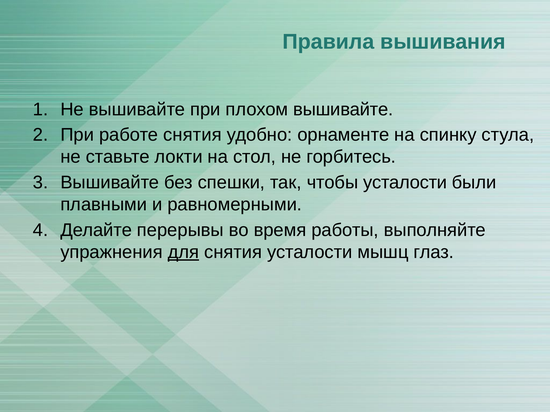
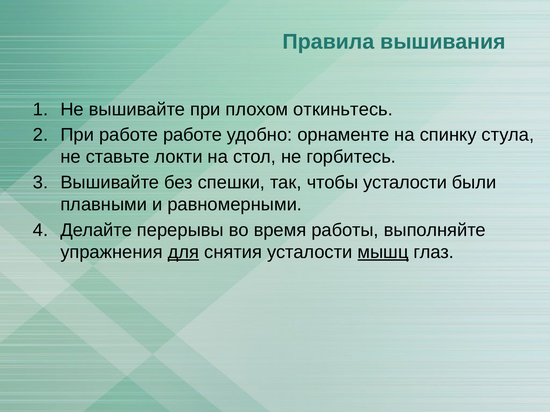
плохом вышивайте: вышивайте -> откиньтесь
работе снятия: снятия -> работе
мышц underline: none -> present
